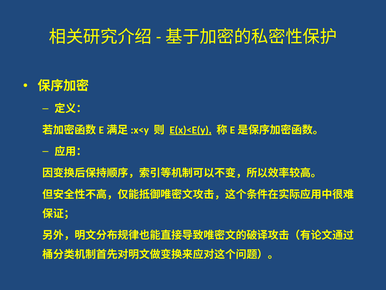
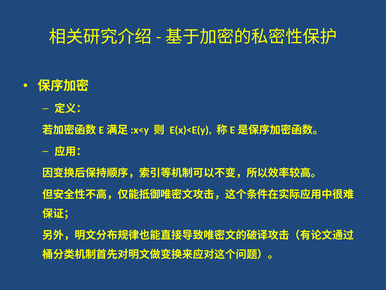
E(x)<E(y underline: present -> none
